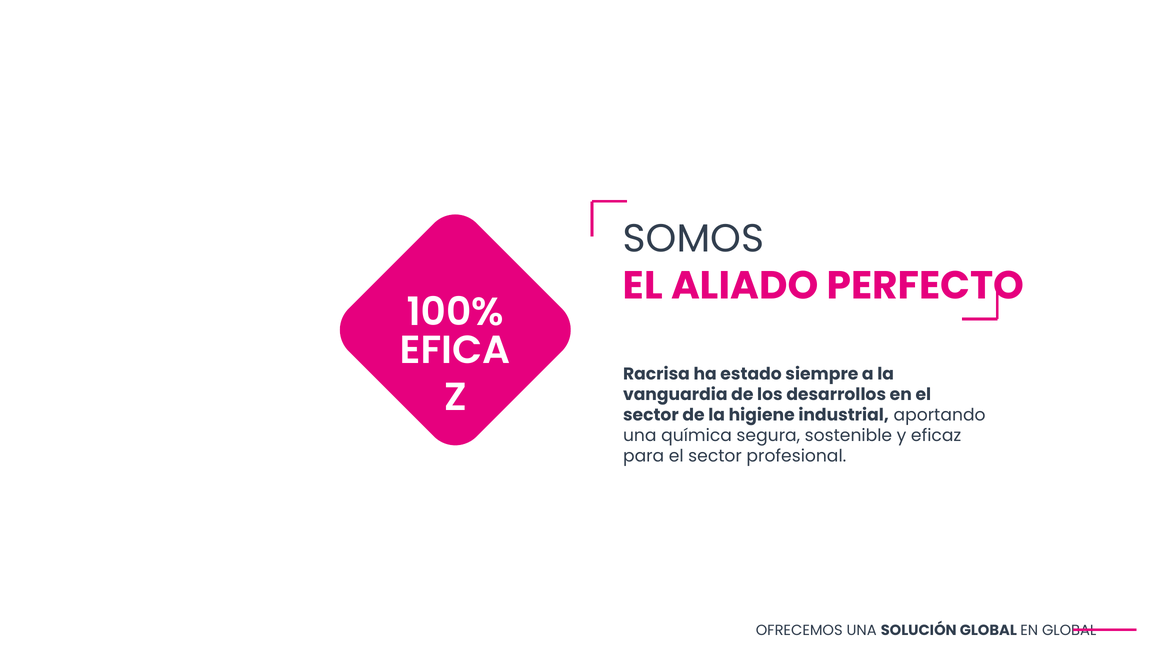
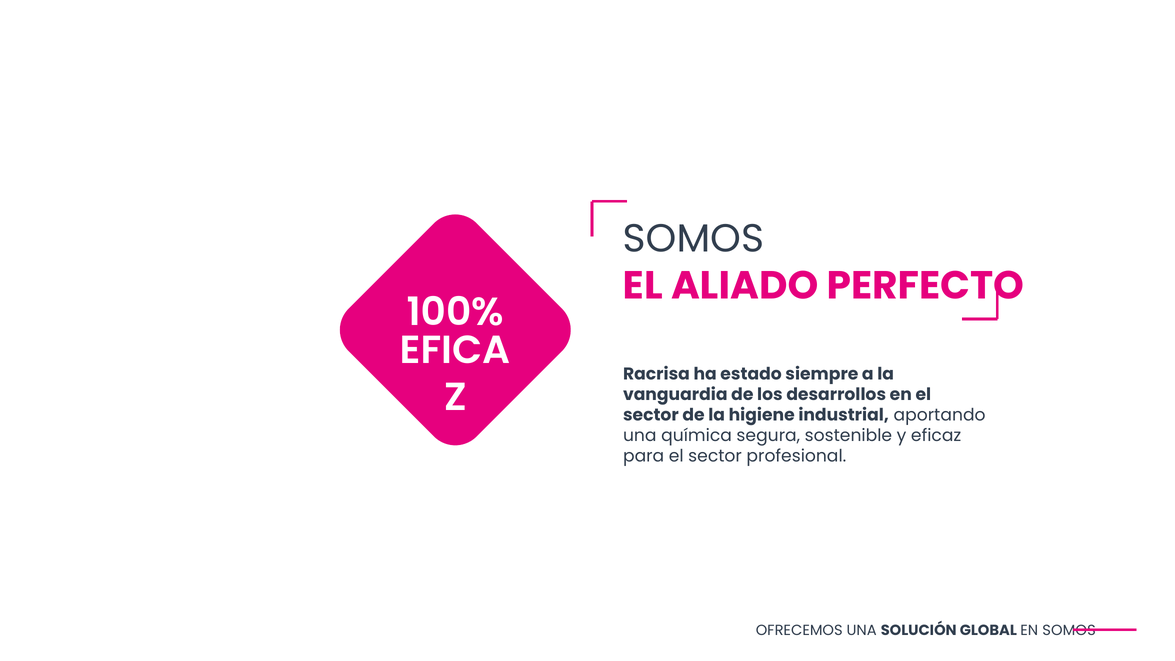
EN GLOBAL: GLOBAL -> SOMOS
